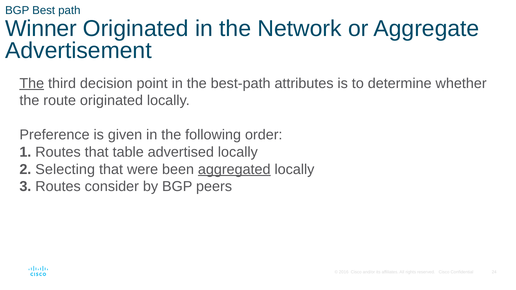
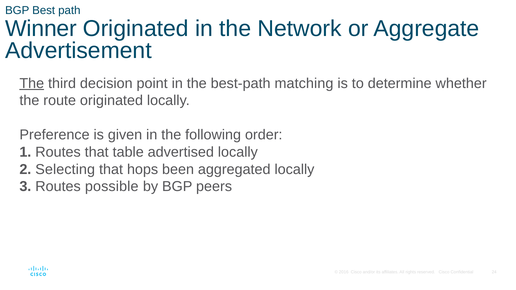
attributes: attributes -> matching
were: were -> hops
aggregated underline: present -> none
consider: consider -> possible
